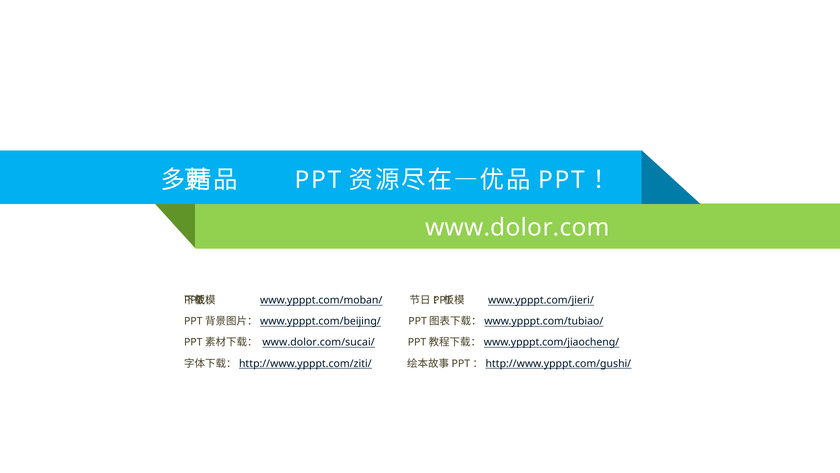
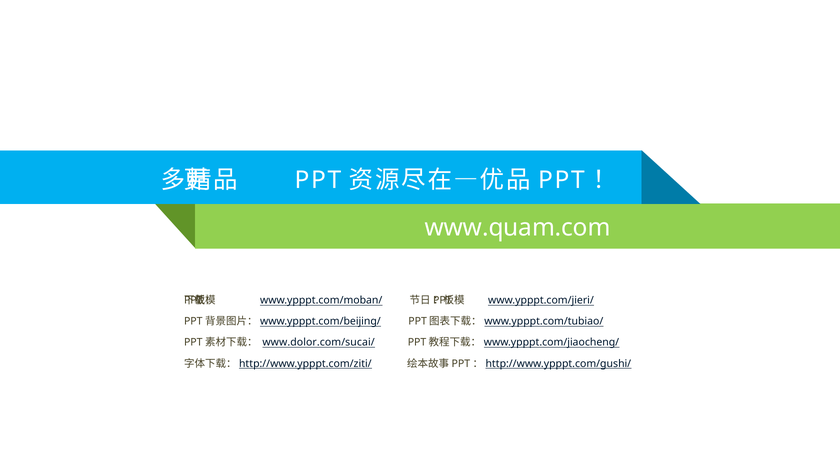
www.dolor.com: www.dolor.com -> www.quam.com
